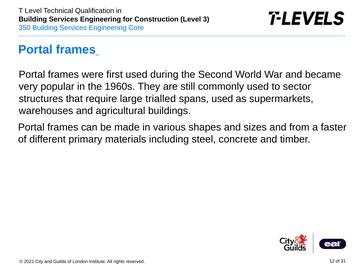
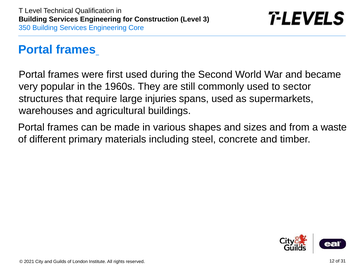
trialled: trialled -> injuries
faster: faster -> waste
